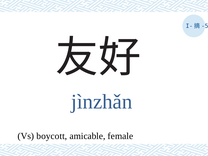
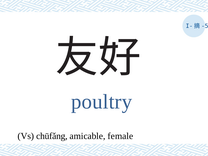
jìnzhǎn: jìnzhǎn -> poultry
boycott: boycott -> chūfǎng
